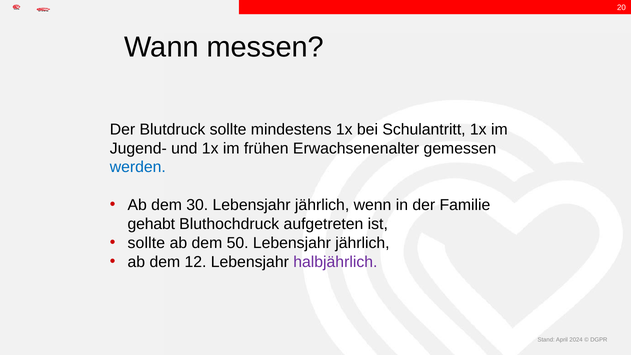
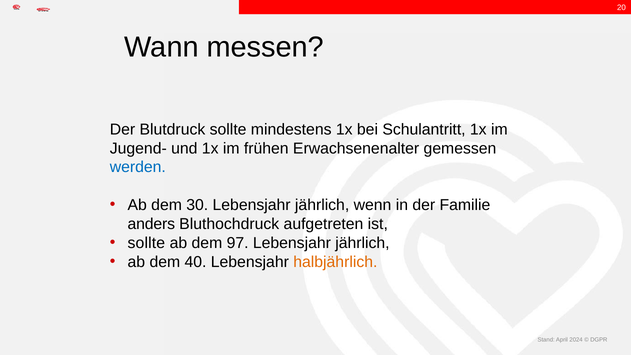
gehabt: gehabt -> anders
50: 50 -> 97
12: 12 -> 40
halbjährlich colour: purple -> orange
